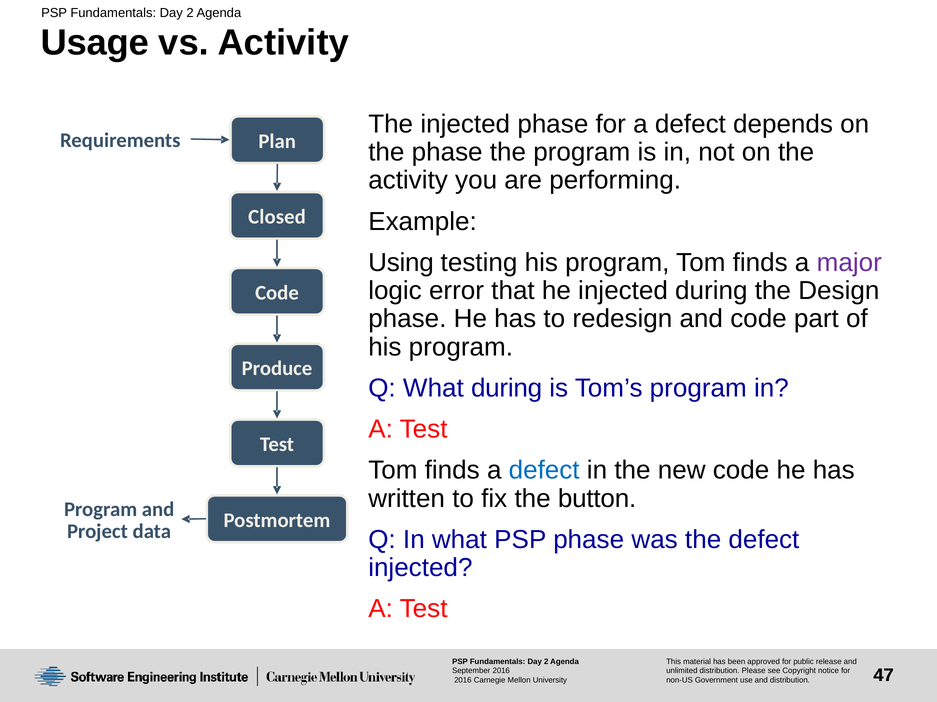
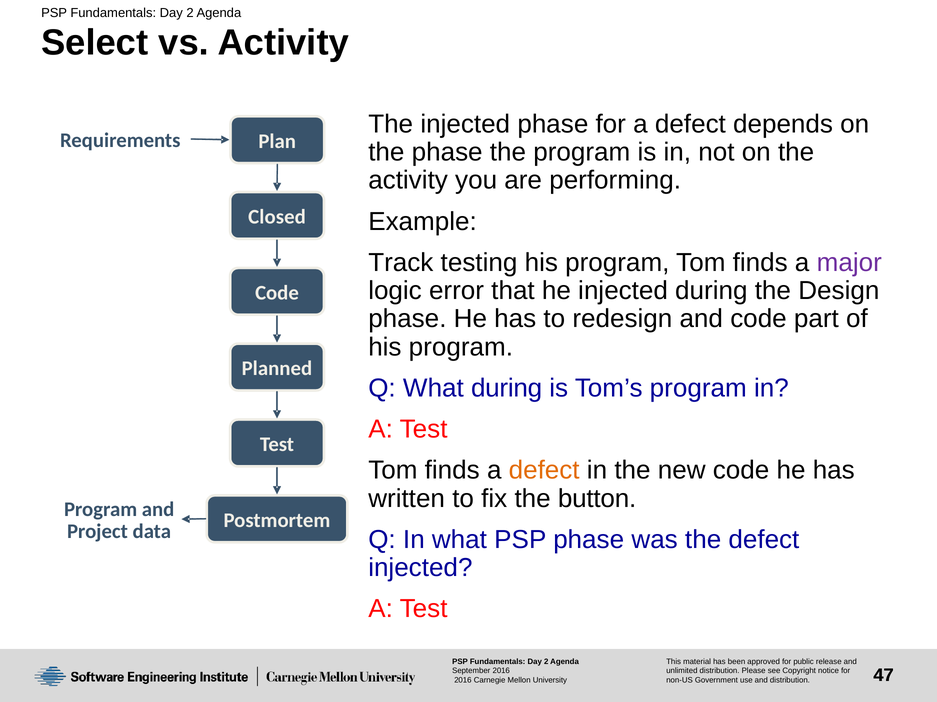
Usage: Usage -> Select
Using: Using -> Track
Produce: Produce -> Planned
defect at (544, 471) colour: blue -> orange
